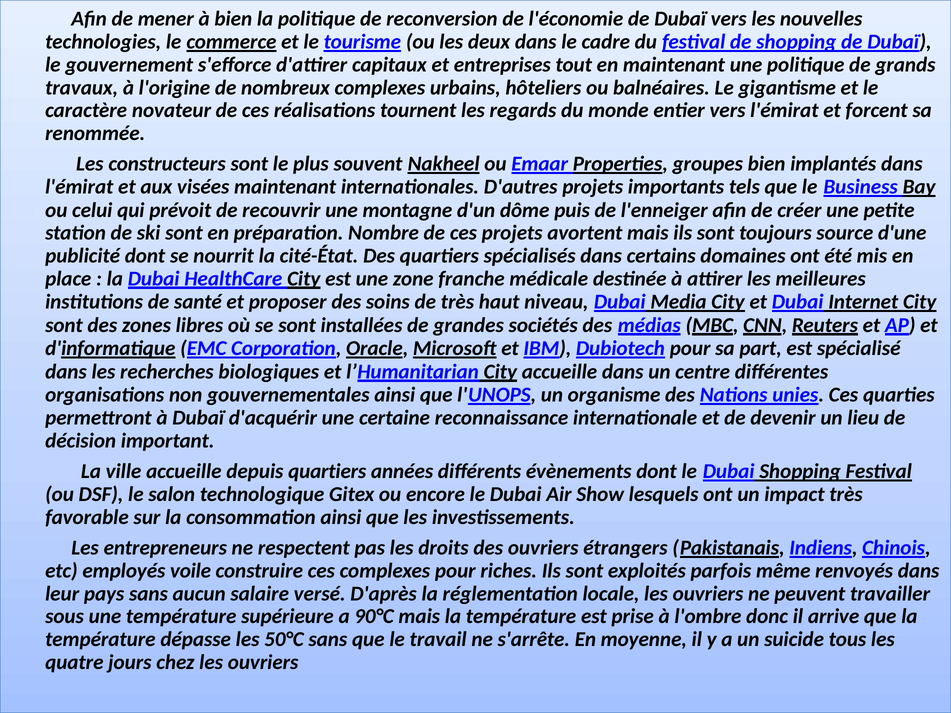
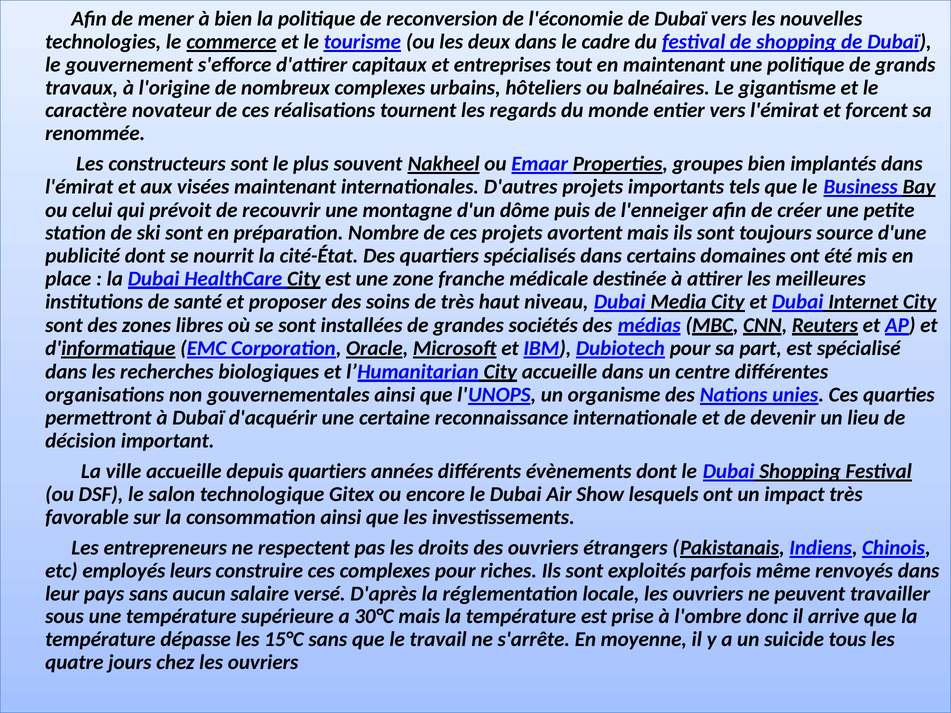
voile: voile -> leurs
90°C: 90°C -> 30°C
50°C: 50°C -> 15°C
